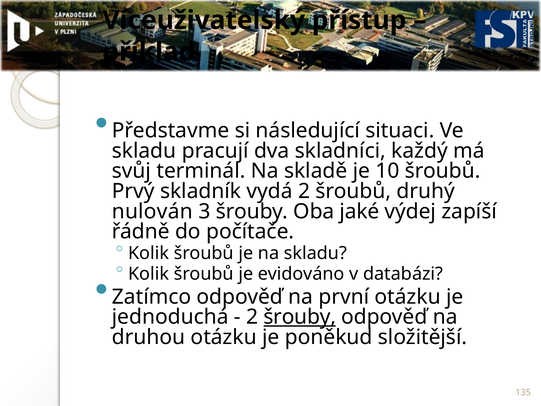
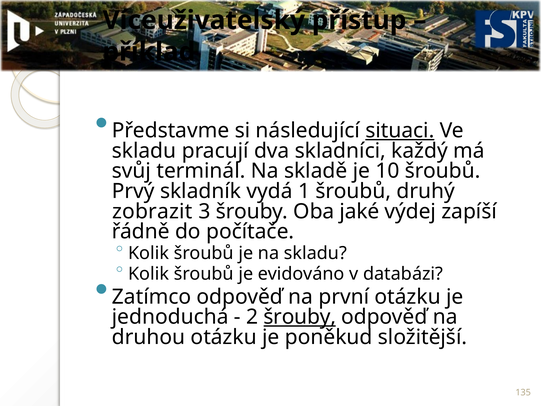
situaci underline: none -> present
vydá 2: 2 -> 1
nulován: nulován -> zobrazit
